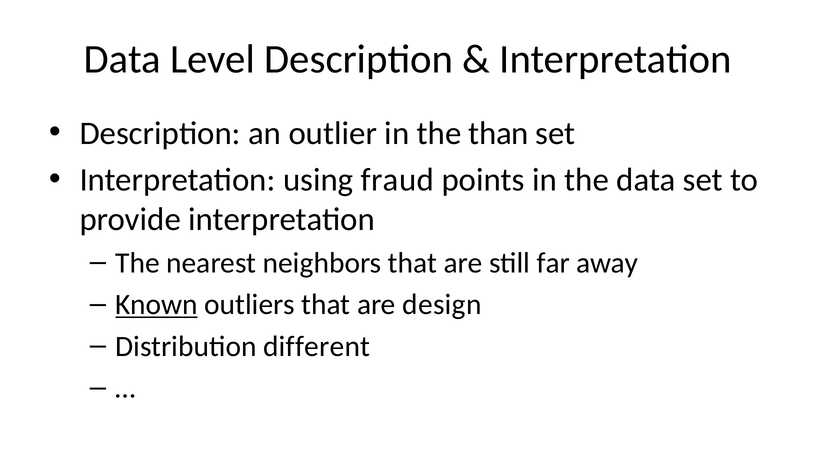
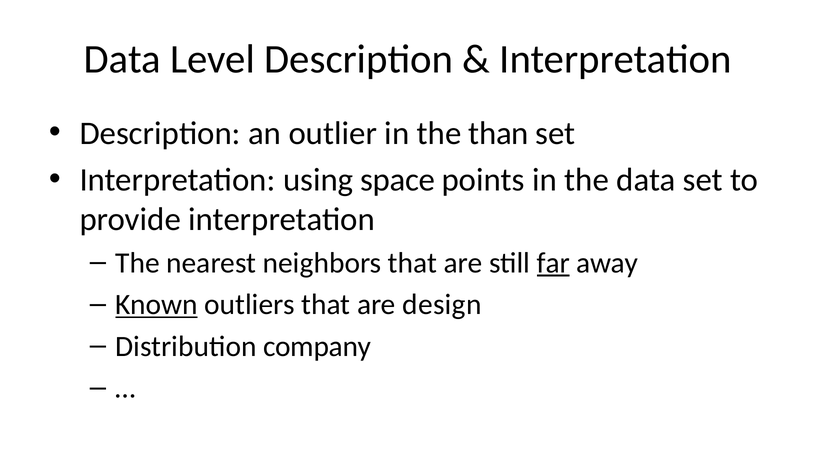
fraud: fraud -> space
far underline: none -> present
different: different -> company
